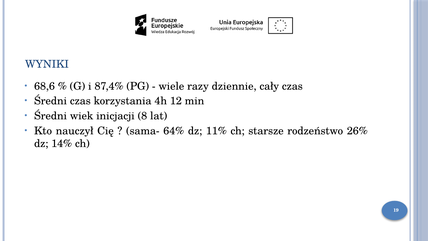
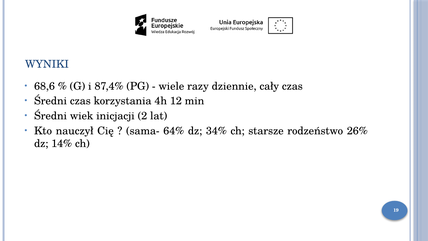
8: 8 -> 2
11%: 11% -> 34%
